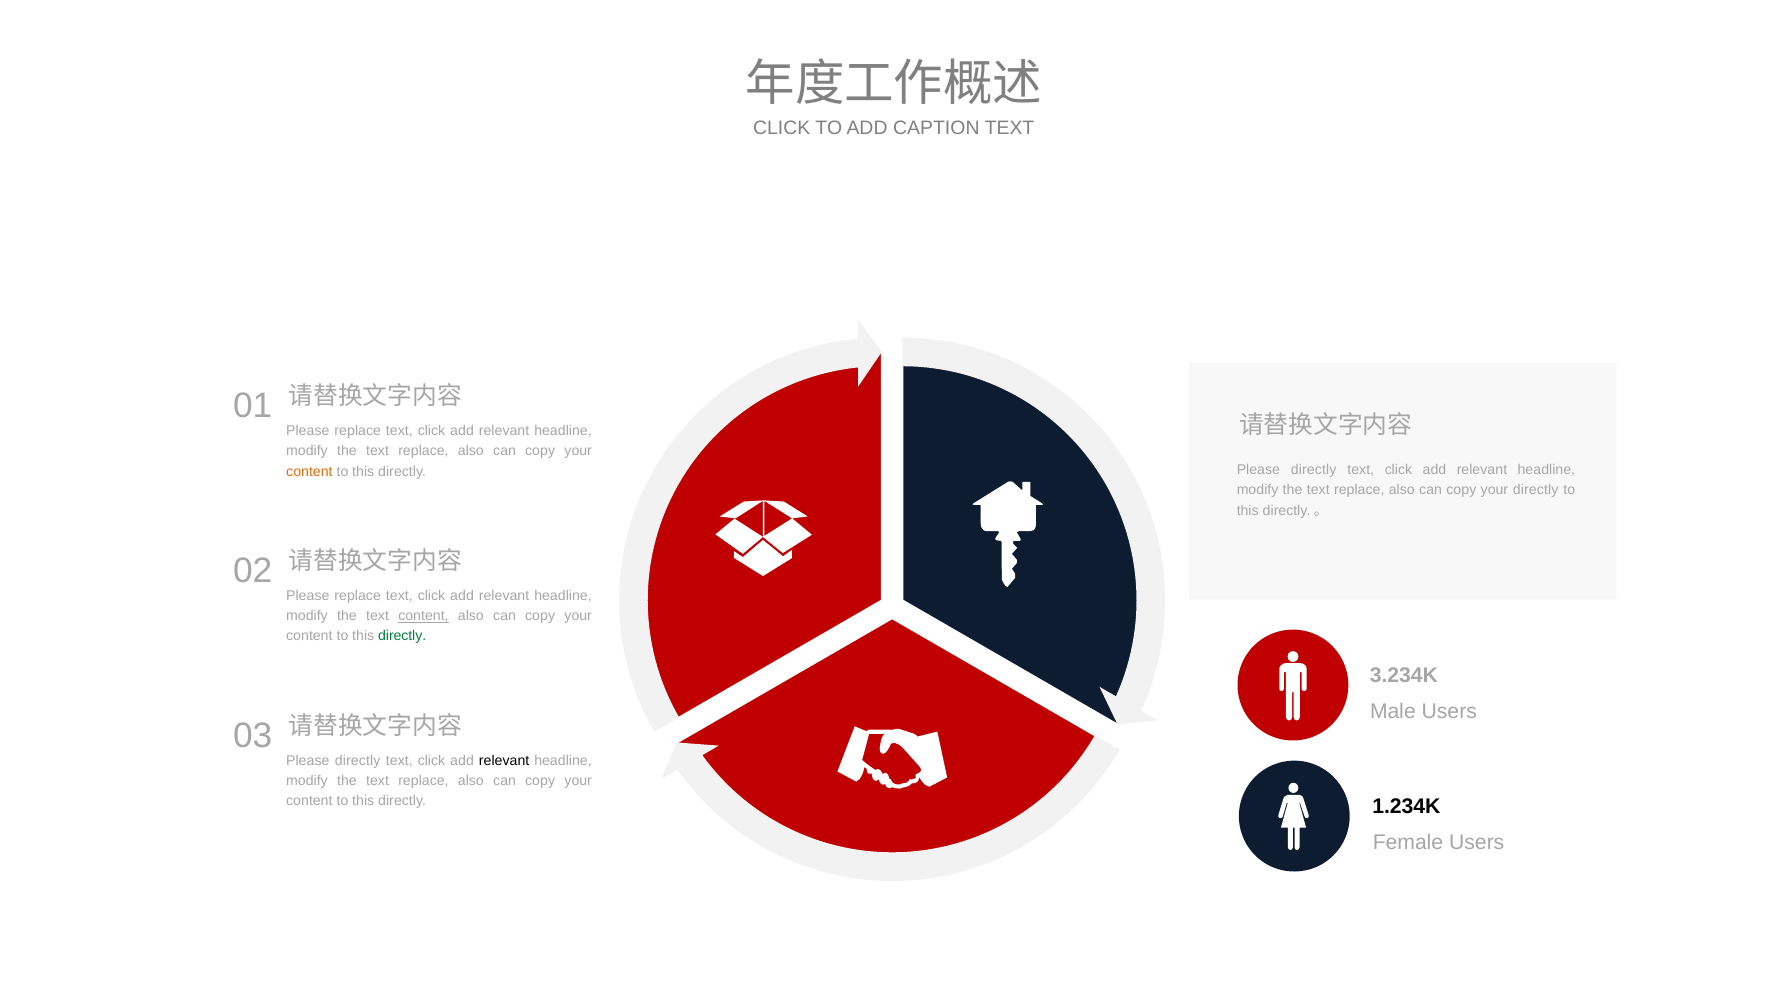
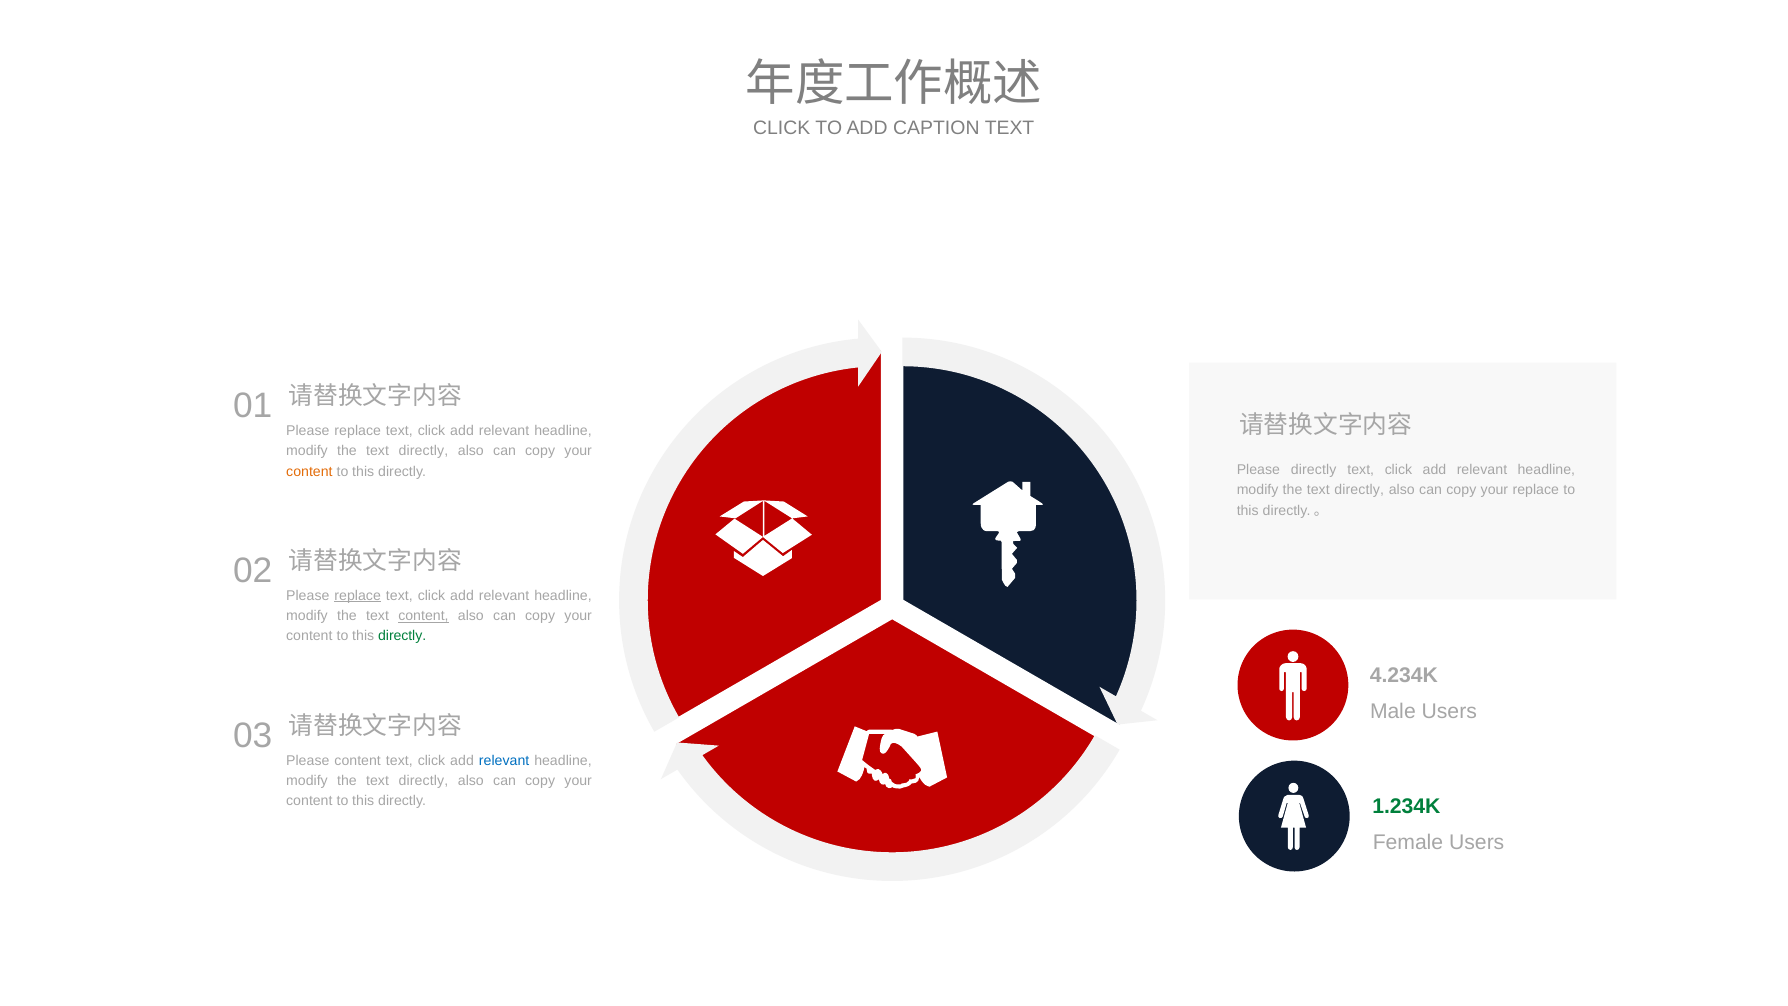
replace at (423, 451): replace -> directly
replace at (1359, 490): replace -> directly
your directly: directly -> replace
replace at (358, 596) underline: none -> present
3.234K: 3.234K -> 4.234K
directly at (358, 760): directly -> content
relevant at (504, 760) colour: black -> blue
replace at (423, 781): replace -> directly
1.234K colour: black -> green
